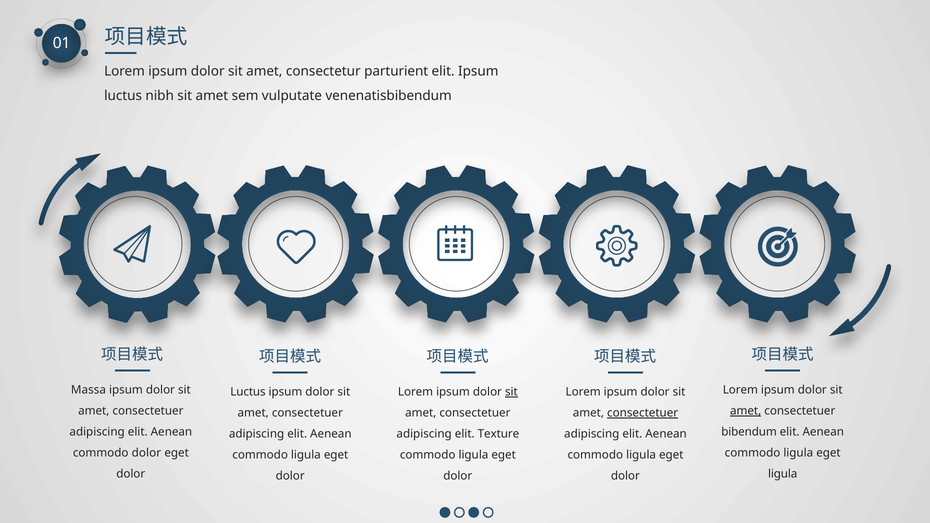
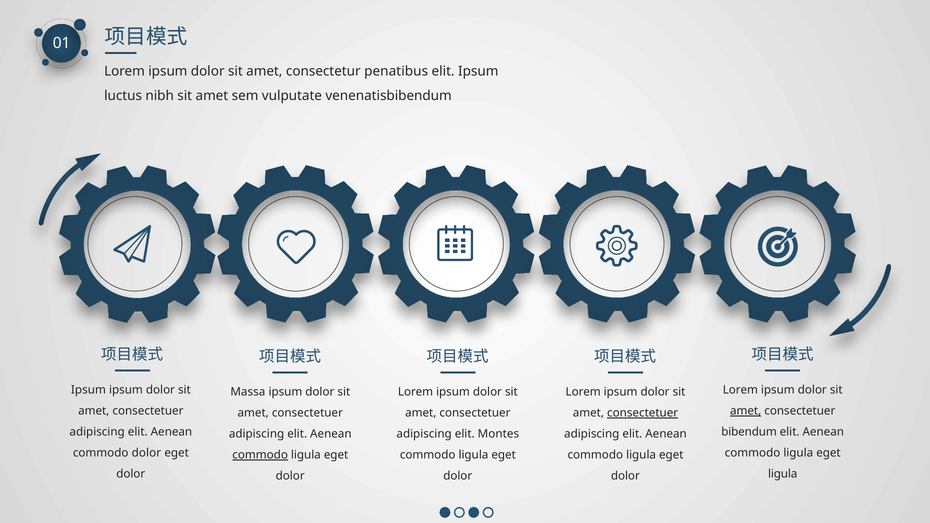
parturient: parturient -> penatibus
Massa at (88, 390): Massa -> Ipsum
Luctus at (248, 392): Luctus -> Massa
sit at (511, 392) underline: present -> none
Texture: Texture -> Montes
commodo at (260, 455) underline: none -> present
